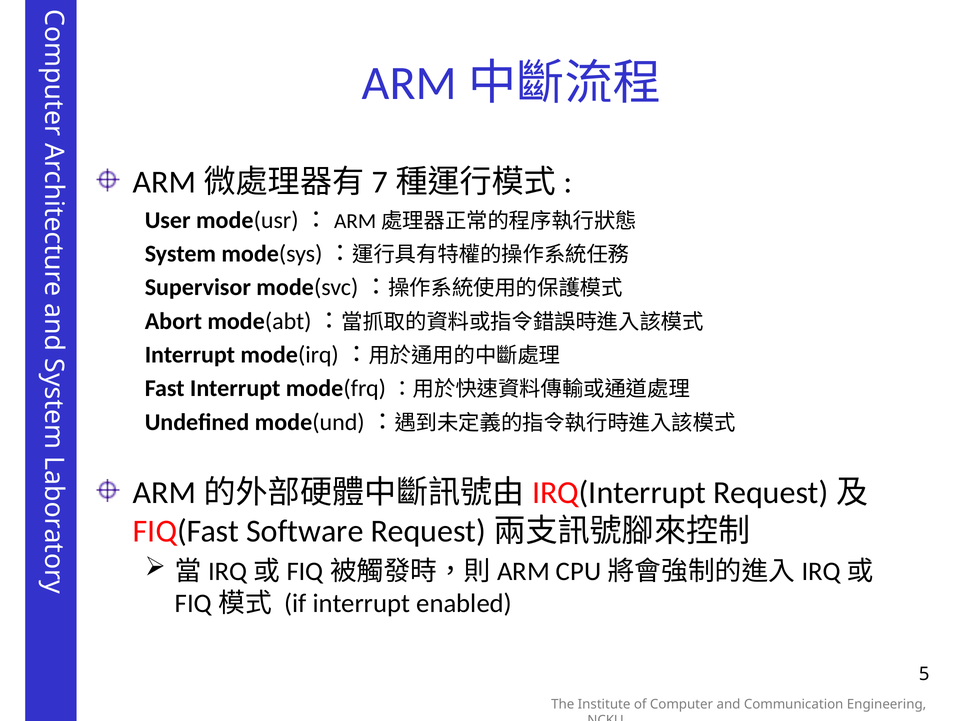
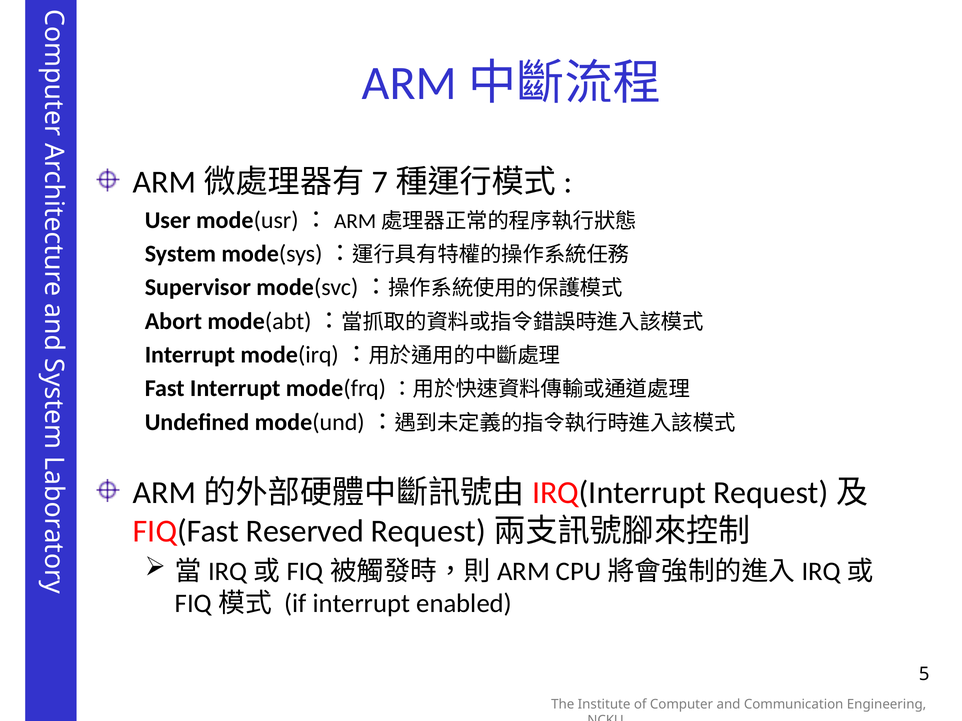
Software: Software -> Reserved
